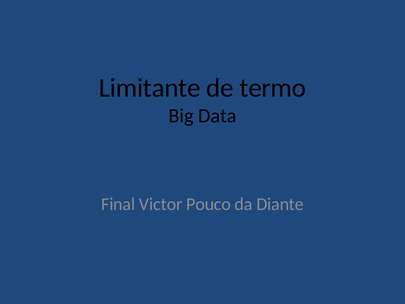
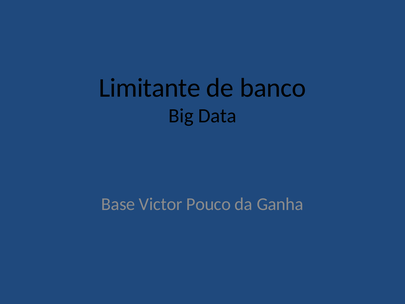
termo: termo -> banco
Final: Final -> Base
Diante: Diante -> Ganha
